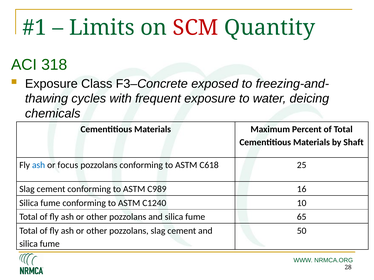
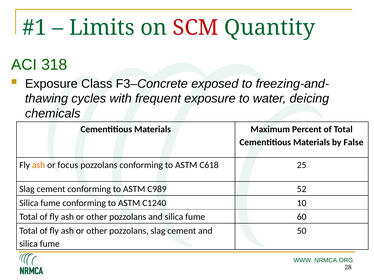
Shaft: Shaft -> False
ash at (39, 165) colour: blue -> orange
16: 16 -> 52
65: 65 -> 60
